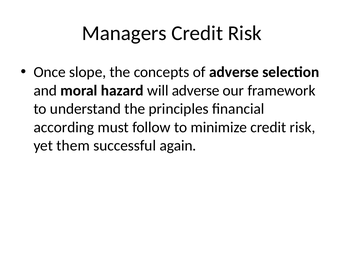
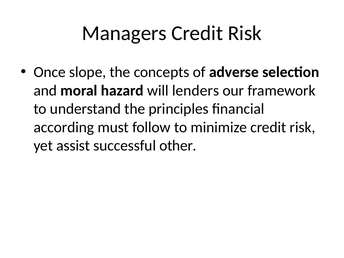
will adverse: adverse -> lenders
them: them -> assist
again: again -> other
